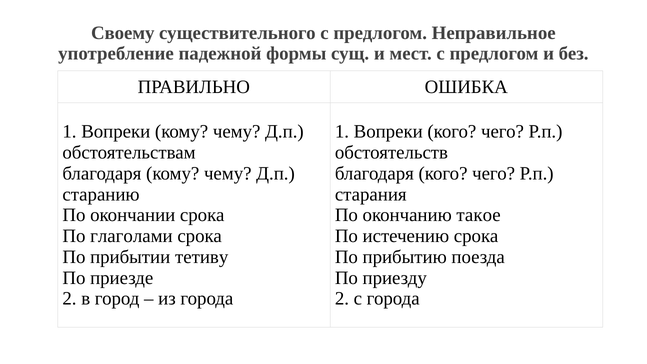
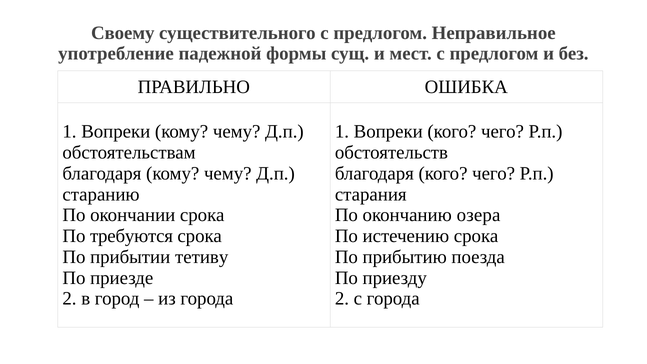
такое: такое -> озера
глаголами: глаголами -> требуются
